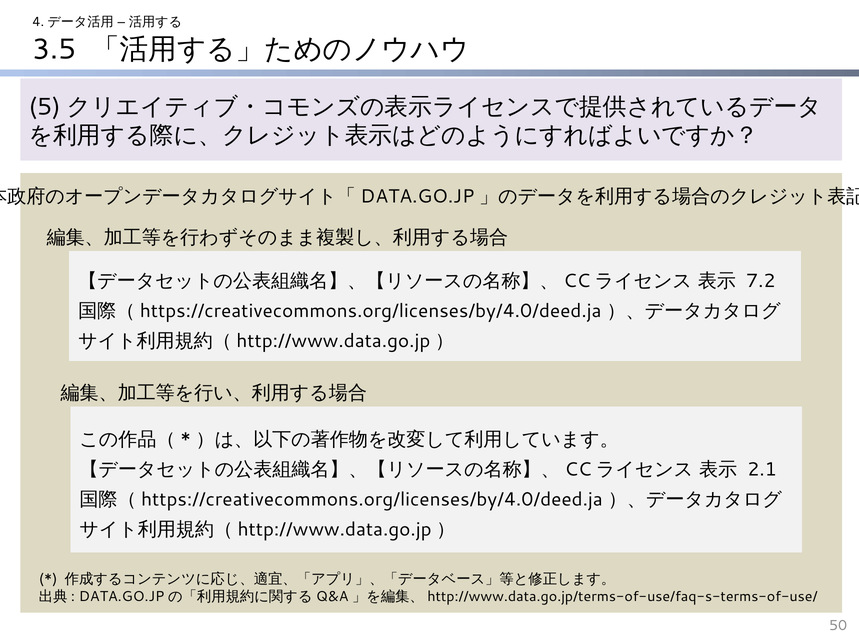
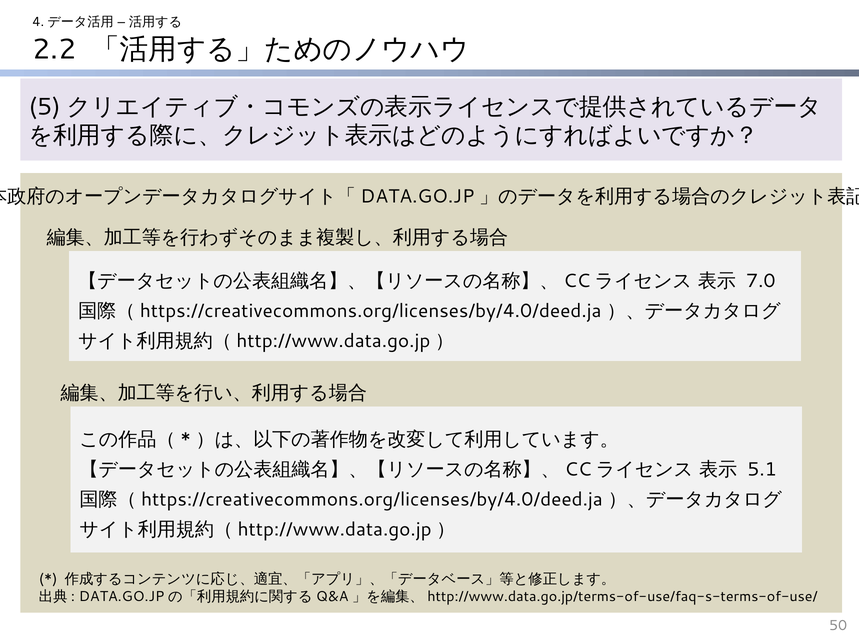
3.5: 3.5 -> 2.2
7.2: 7.2 -> 7.0
2.1: 2.1 -> 5.1
